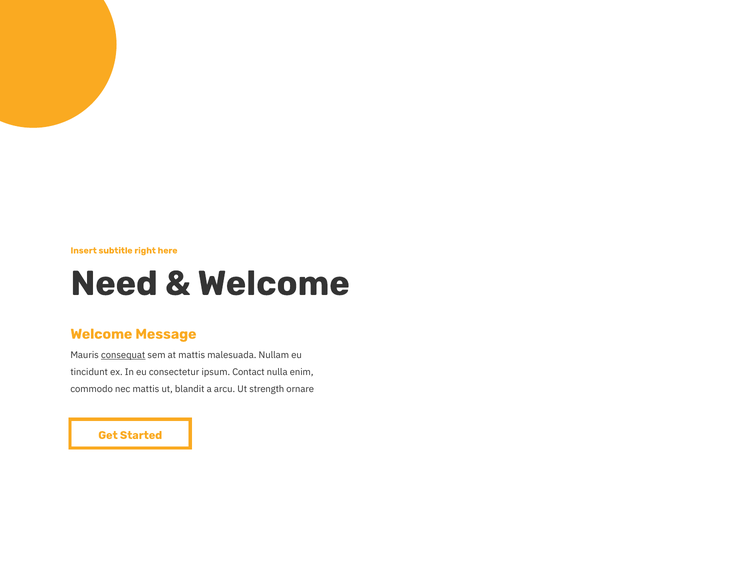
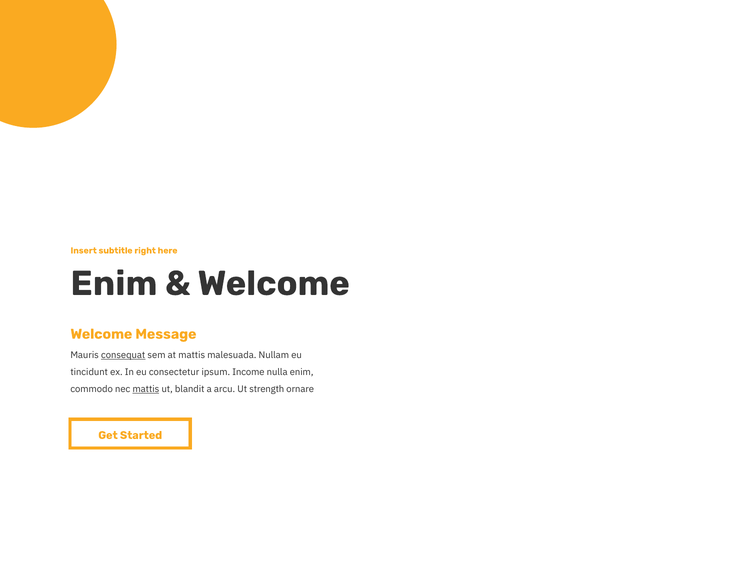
Need at (114, 283): Need -> Enim
Contact: Contact -> Income
mattis at (146, 389) underline: none -> present
